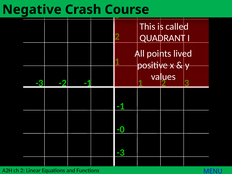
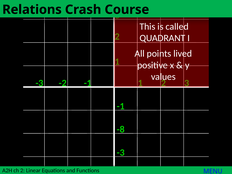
Negative: Negative -> Relations
-0: -0 -> -8
